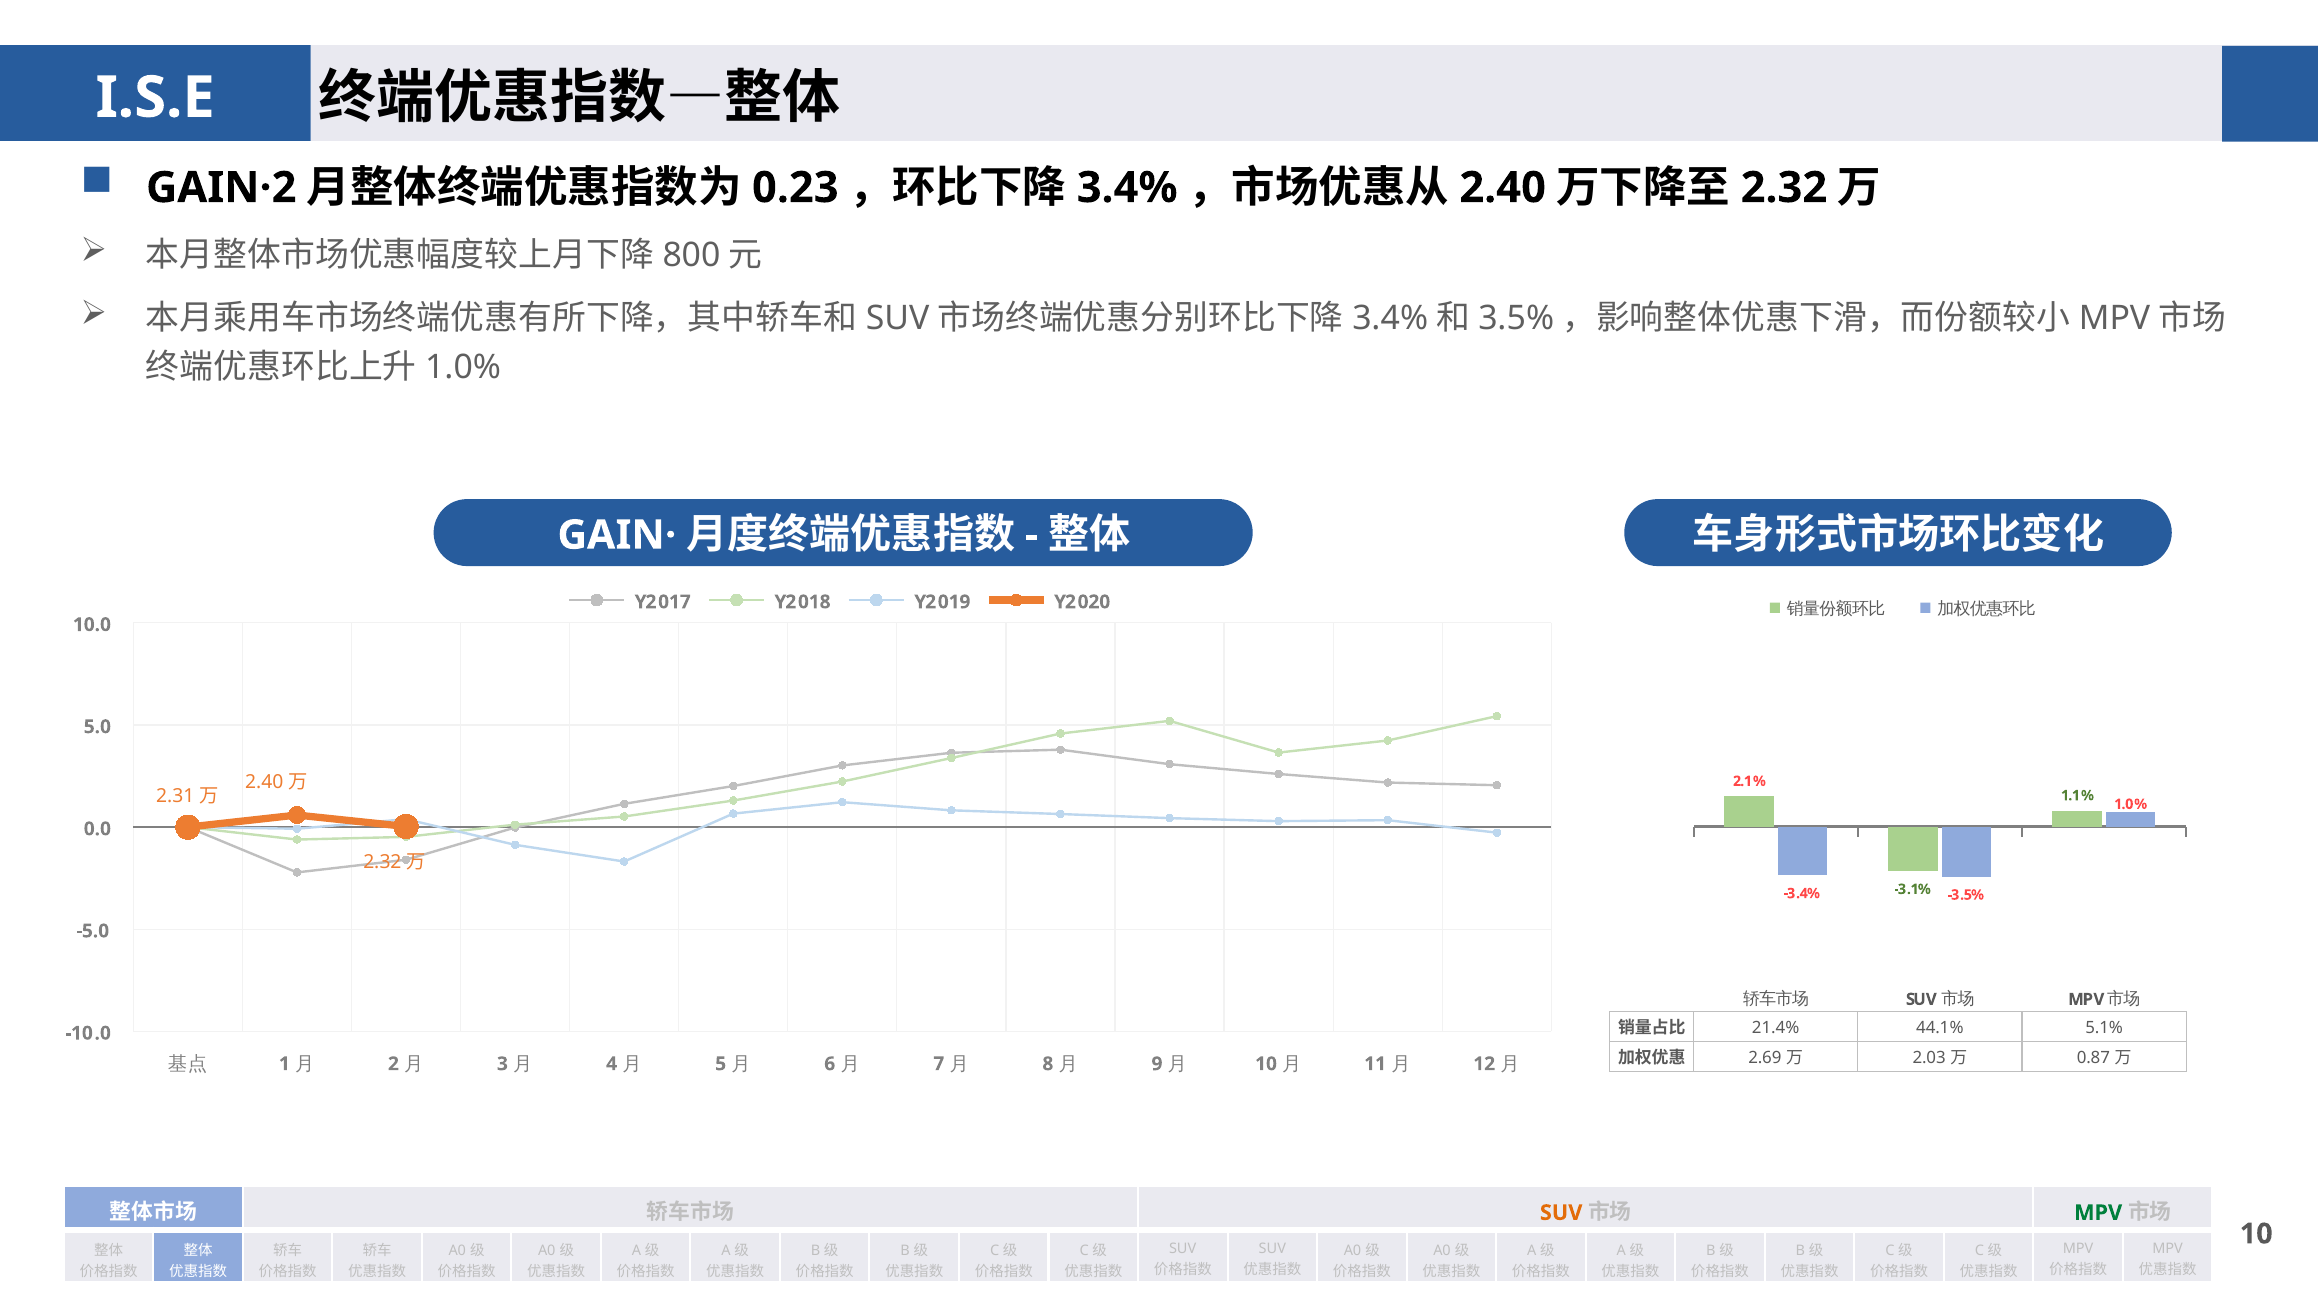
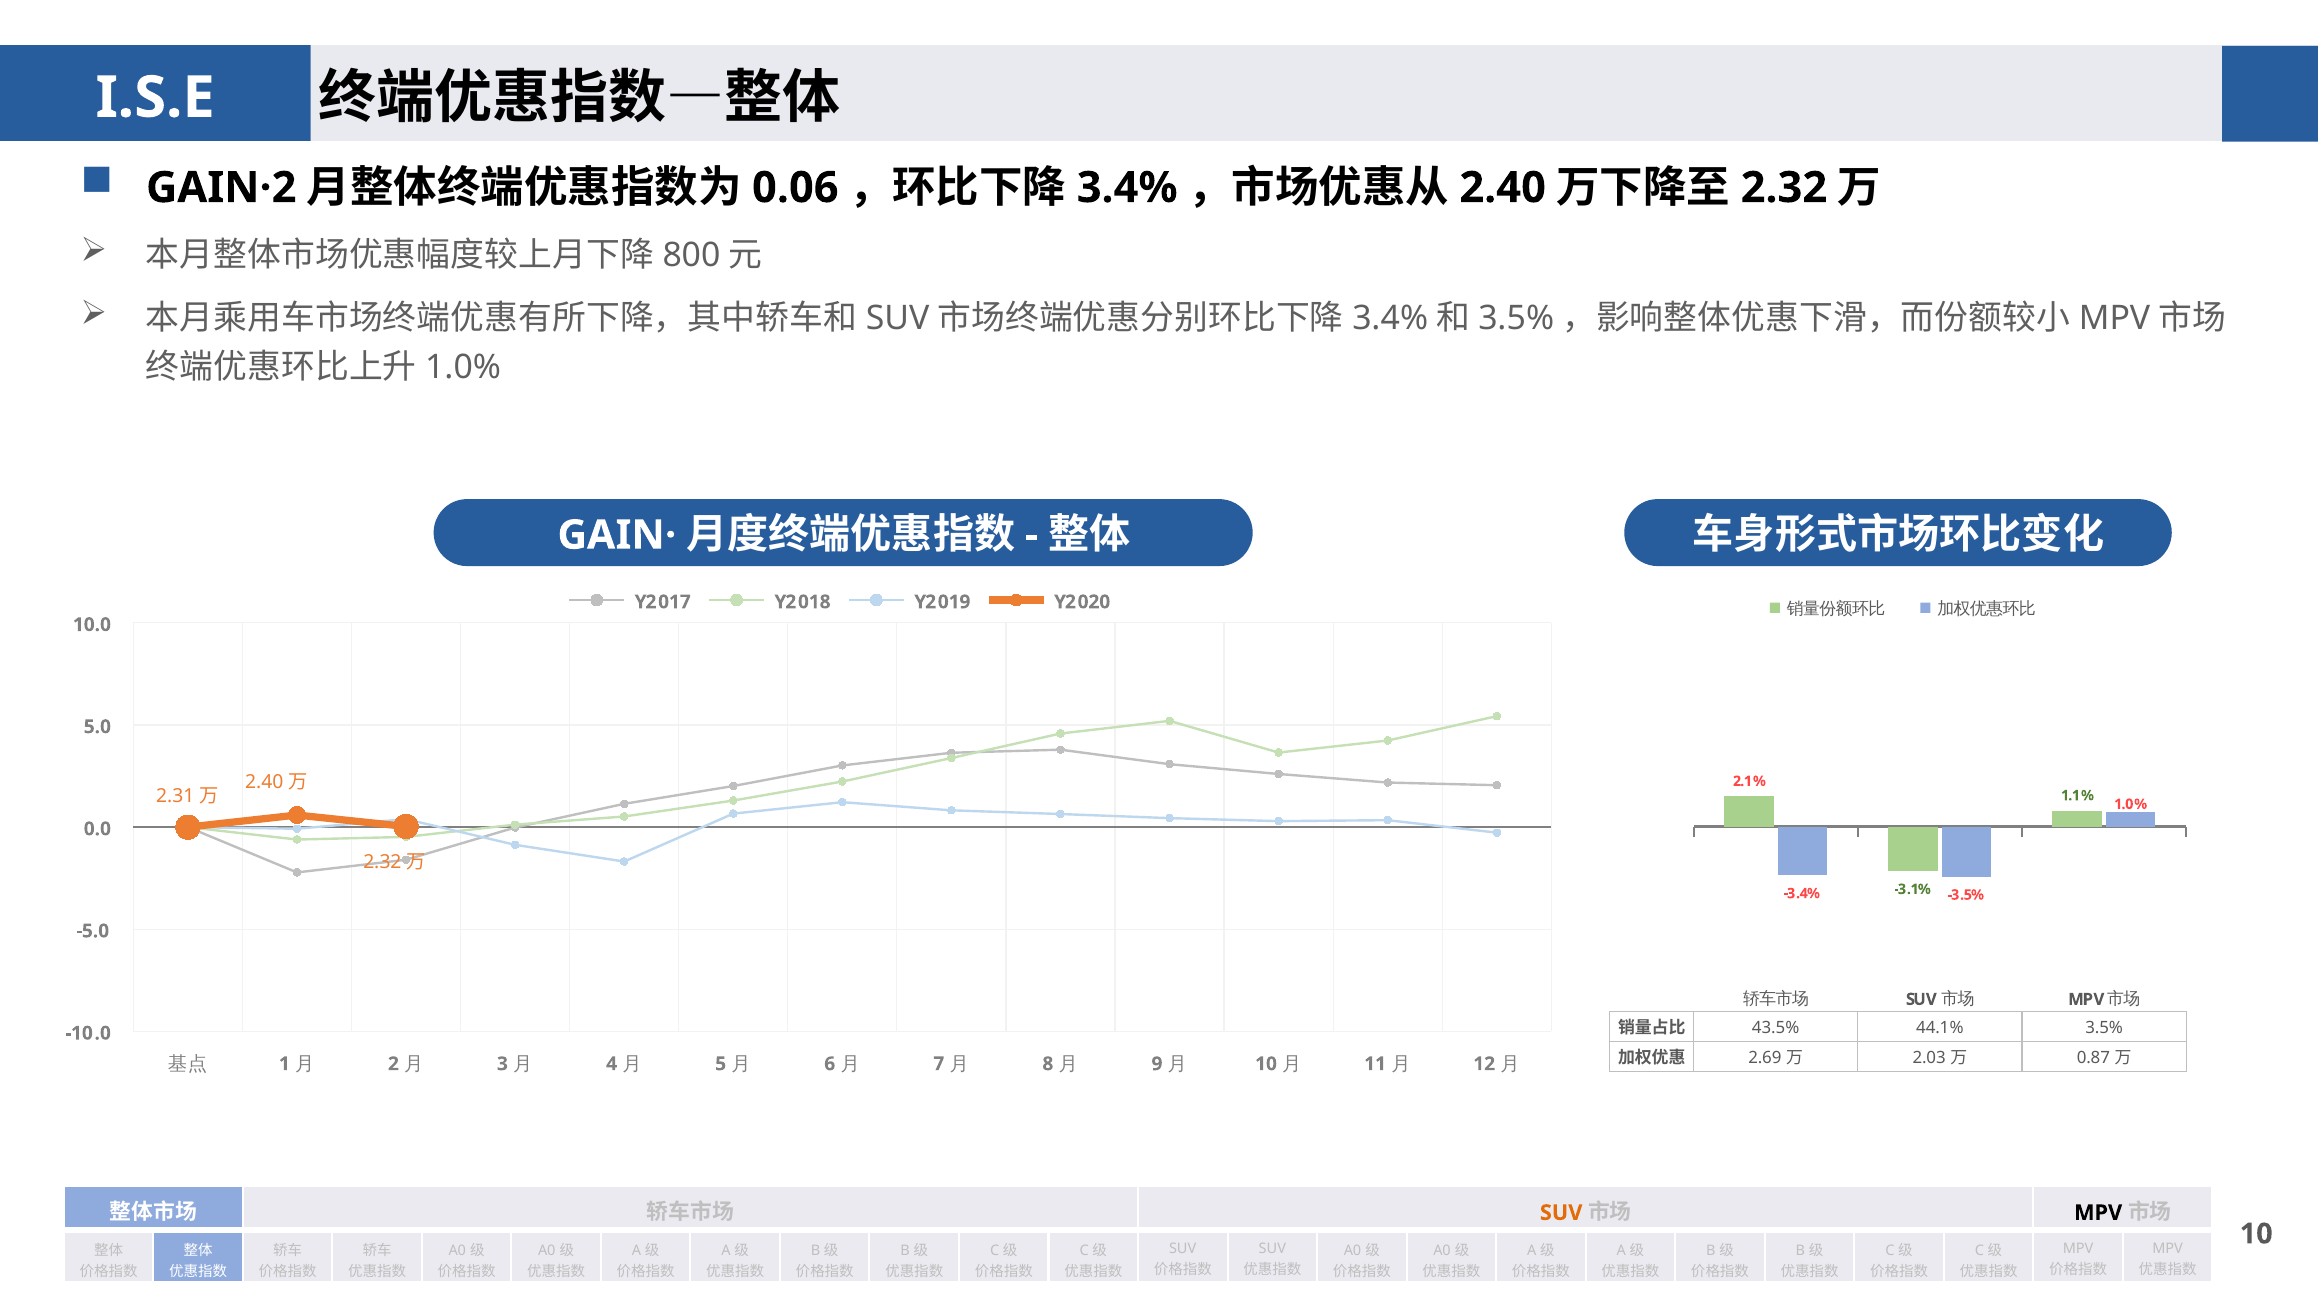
0.23: 0.23 -> 0.06
21.4%: 21.4% -> 43.5%
5.1%: 5.1% -> 3.5%
MPV at (2098, 1213) colour: green -> black
